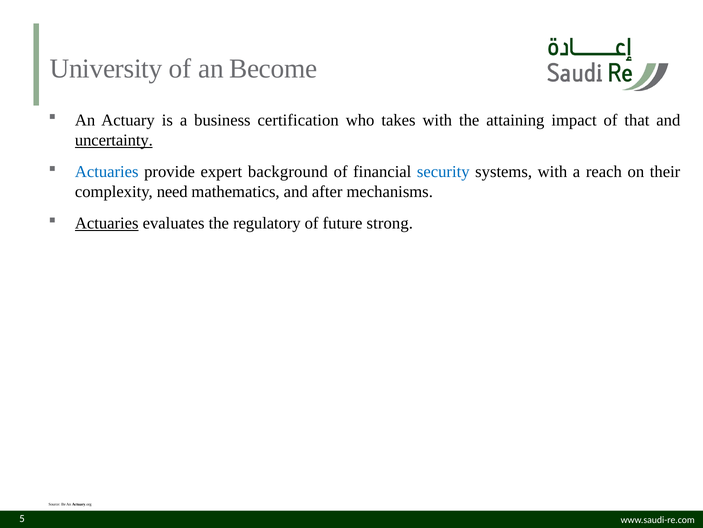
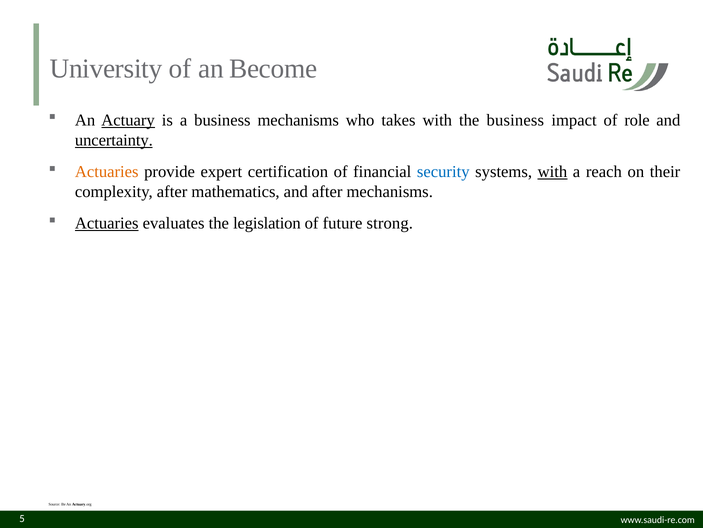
Actuary underline: none -> present
business certification: certification -> mechanisms
the attaining: attaining -> business
that: that -> role
Actuaries at (107, 172) colour: blue -> orange
background: background -> certification
with at (552, 172) underline: none -> present
complexity need: need -> after
regulatory: regulatory -> legislation
